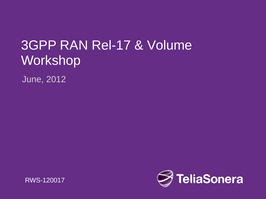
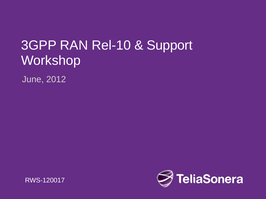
Rel-17: Rel-17 -> Rel-10
Volume: Volume -> Support
